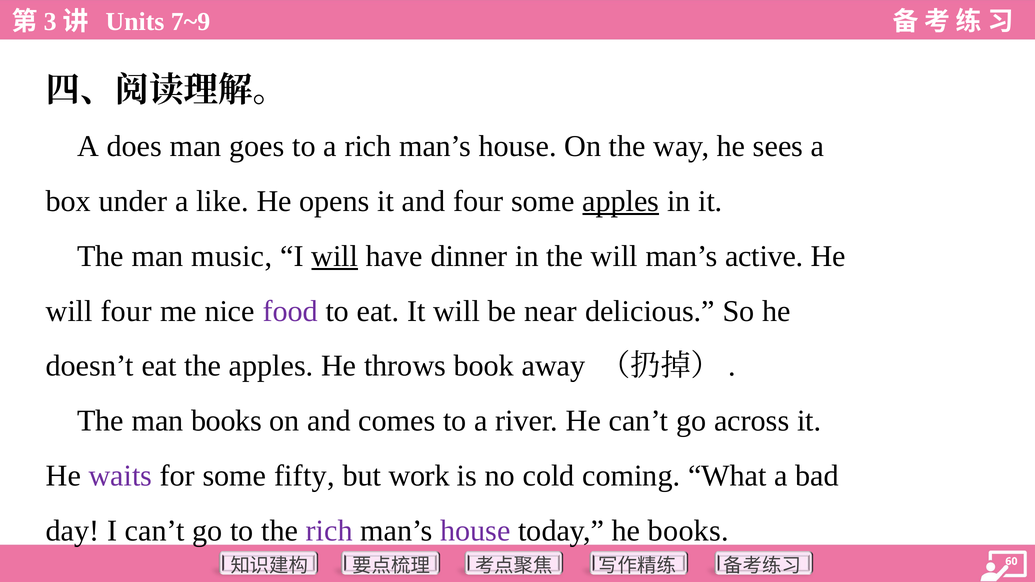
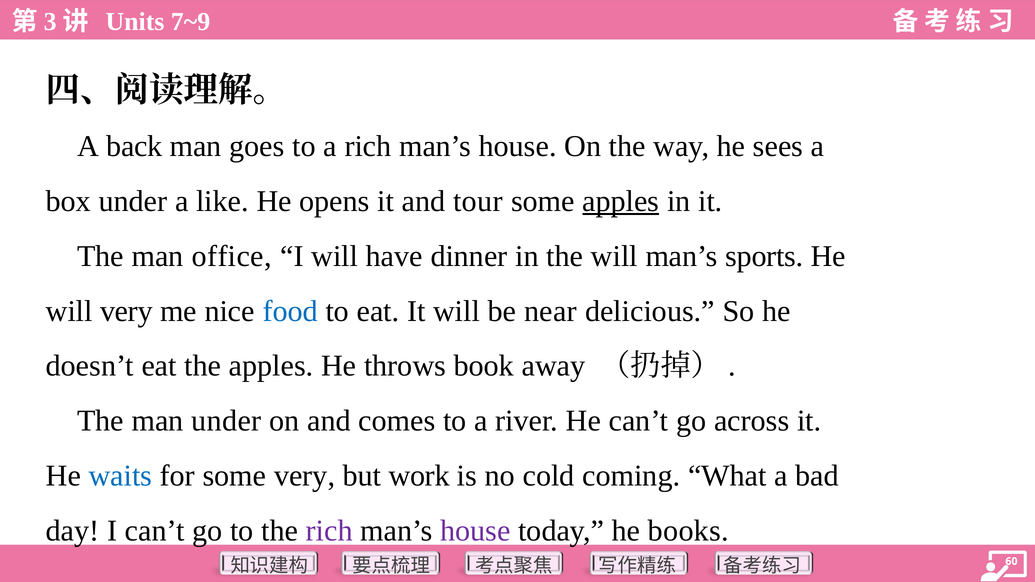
does: does -> back
and four: four -> tour
music: music -> office
will at (335, 256) underline: present -> none
active: active -> sports
will four: four -> very
food colour: purple -> blue
man books: books -> under
waits colour: purple -> blue
some fifty: fifty -> very
